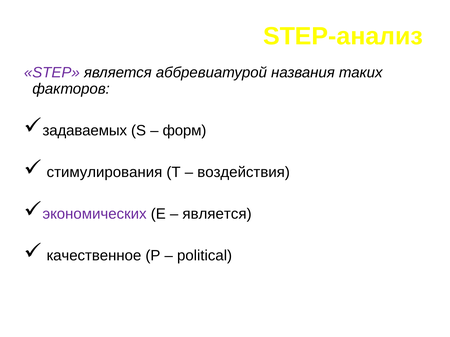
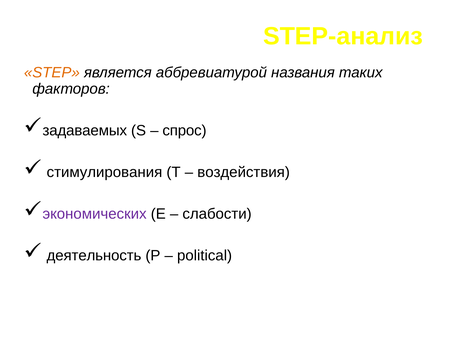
STEP colour: purple -> orange
форм: форм -> спрос
является at (217, 214): является -> слабости
качественное: качественное -> деятельность
